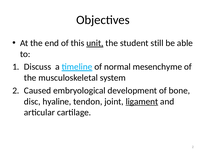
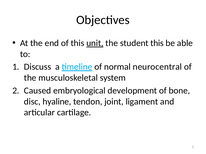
student still: still -> this
mesenchyme: mesenchyme -> neurocentral
ligament underline: present -> none
